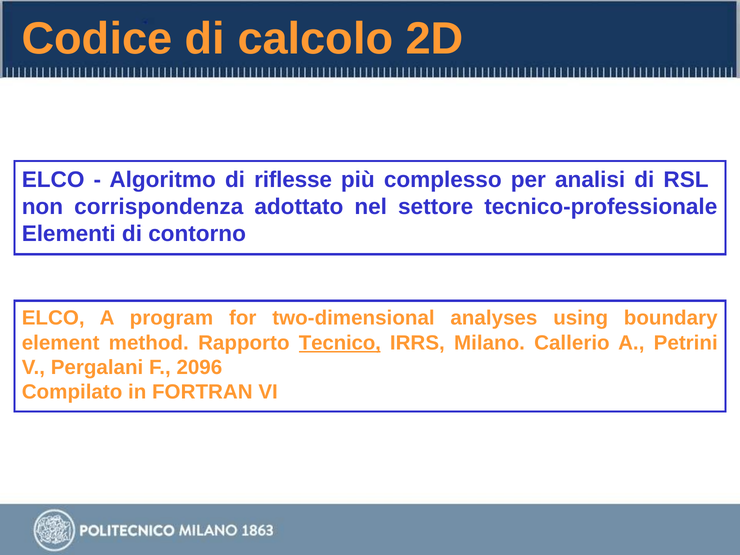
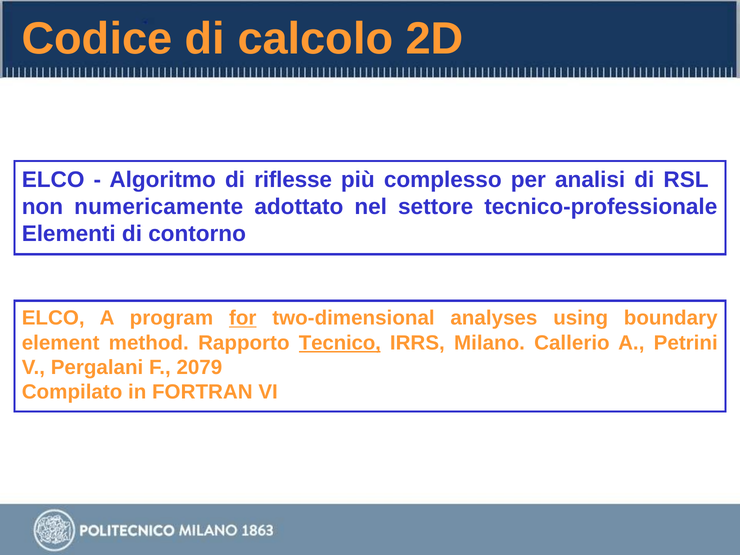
corrispondenza: corrispondenza -> numericamente
for underline: none -> present
2096: 2096 -> 2079
